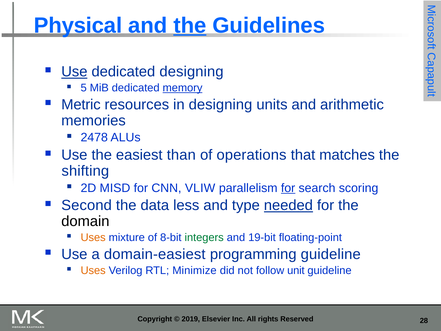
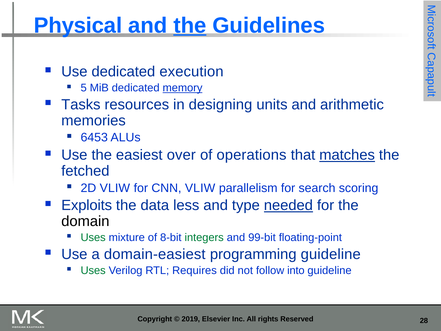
Use at (74, 72) underline: present -> none
dedicated designing: designing -> execution
Metric: Metric -> Tasks
2478: 2478 -> 6453
than: than -> over
matches underline: none -> present
shifting: shifting -> fetched
2D MISD: MISD -> VLIW
for at (288, 188) underline: present -> none
Second: Second -> Exploits
Uses at (93, 237) colour: orange -> green
19-bit: 19-bit -> 99-bit
Uses at (93, 270) colour: orange -> green
Minimize: Minimize -> Requires
unit: unit -> into
